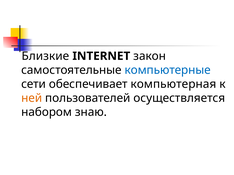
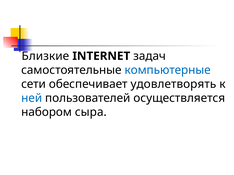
закон: закон -> задач
компьютерная: компьютерная -> удовлетворять
ней colour: orange -> blue
знаю: знаю -> сыра
